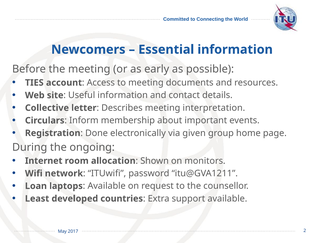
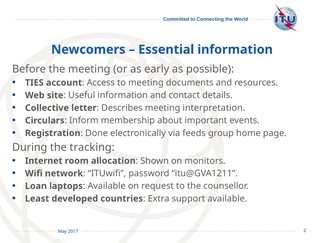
given: given -> feeds
ongoing: ongoing -> tracking
